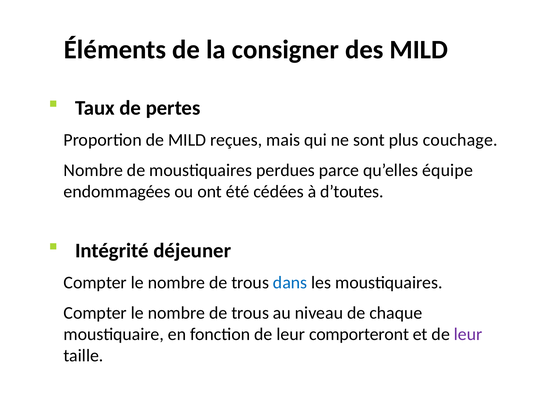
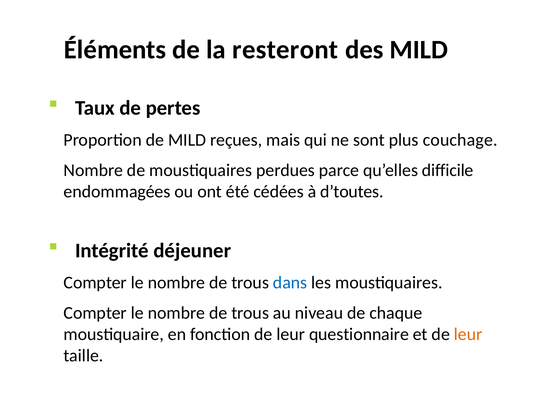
consigner: consigner -> resteront
équipe: équipe -> difficile
comporteront: comporteront -> questionnaire
leur at (468, 334) colour: purple -> orange
